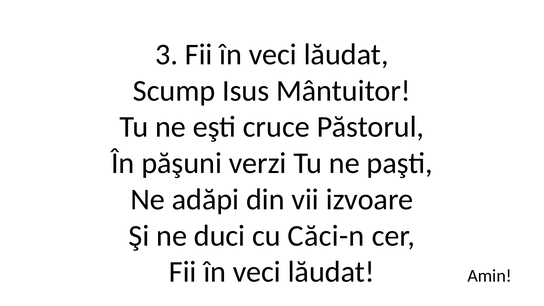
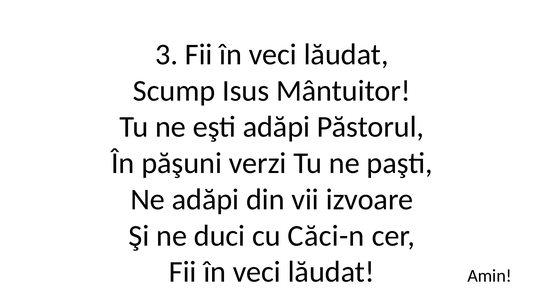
eşti cruce: cruce -> adăpi
